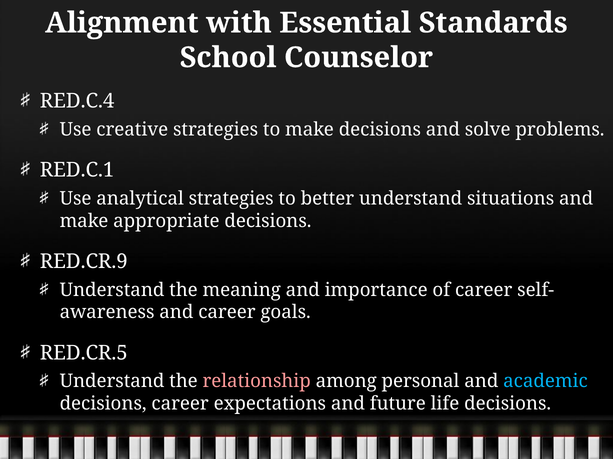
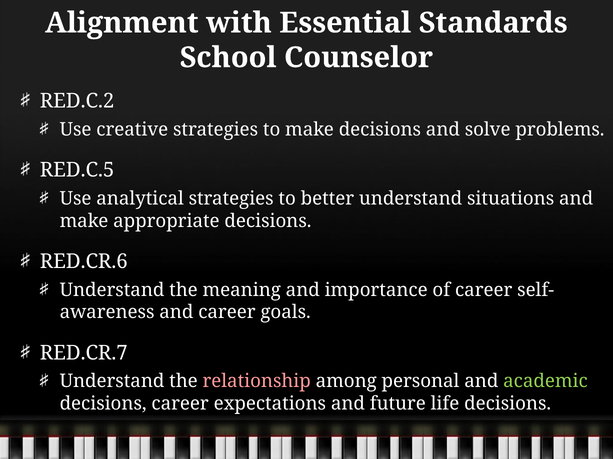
RED.C.4: RED.C.4 -> RED.C.2
RED.C.1: RED.C.1 -> RED.C.5
RED.CR.9: RED.CR.9 -> RED.CR.6
RED.CR.5: RED.CR.5 -> RED.CR.7
academic colour: light blue -> light green
